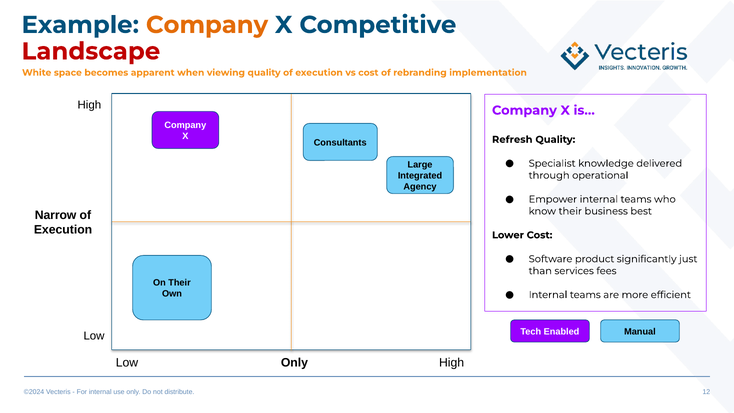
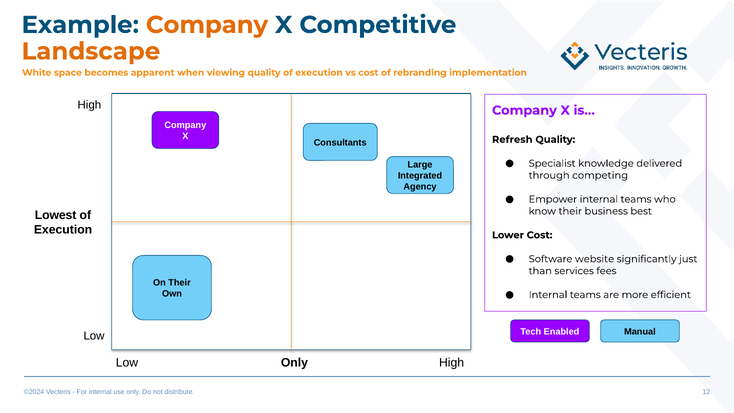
Landscape colour: red -> orange
operational: operational -> competing
Narrow: Narrow -> Lowest
product: product -> website
